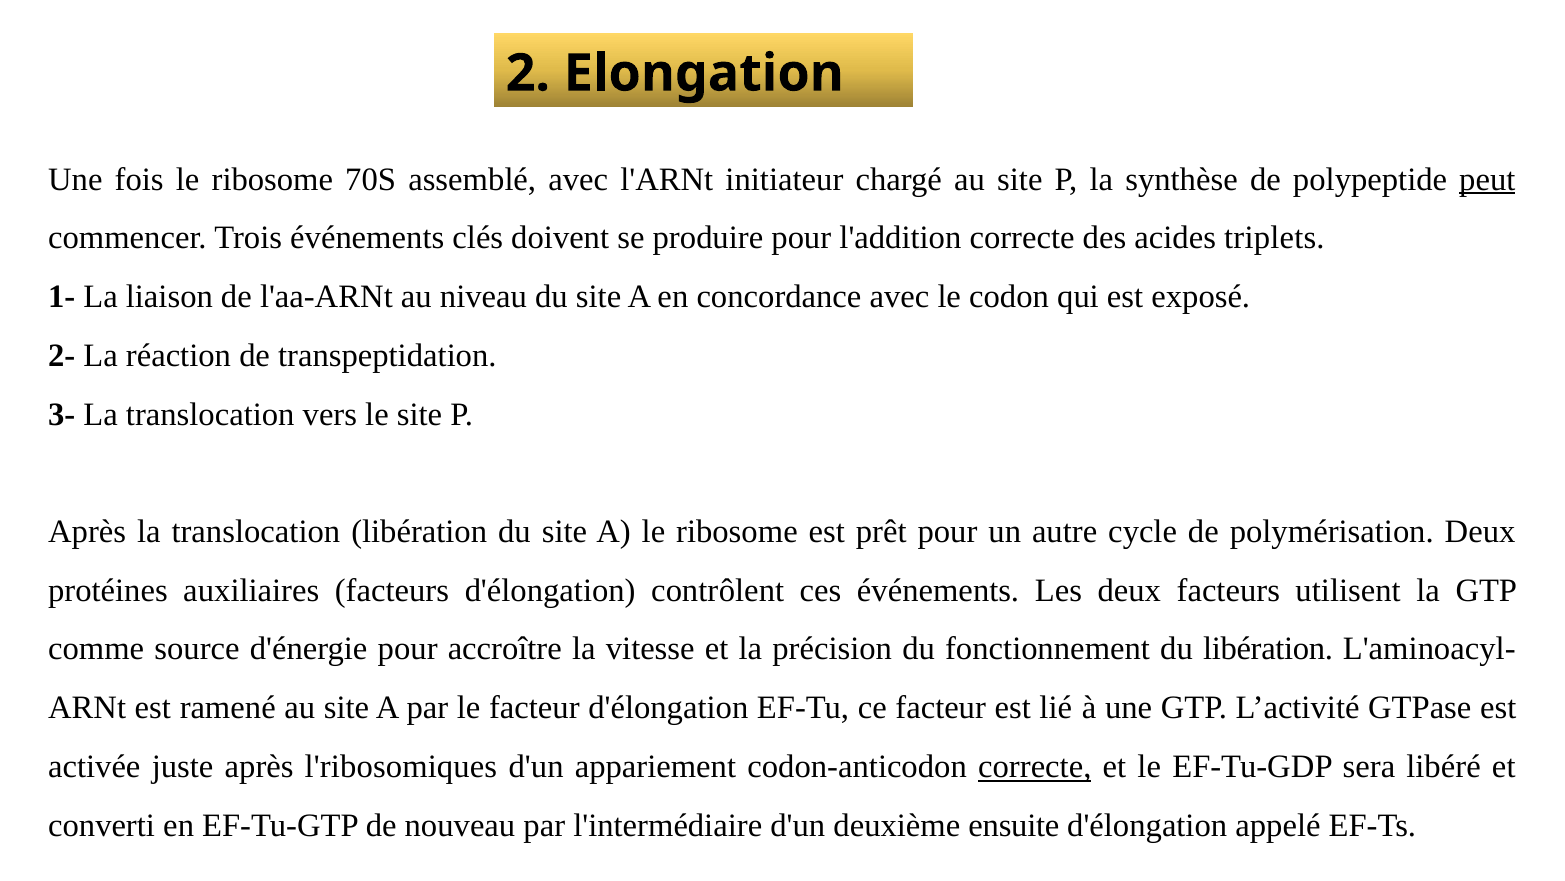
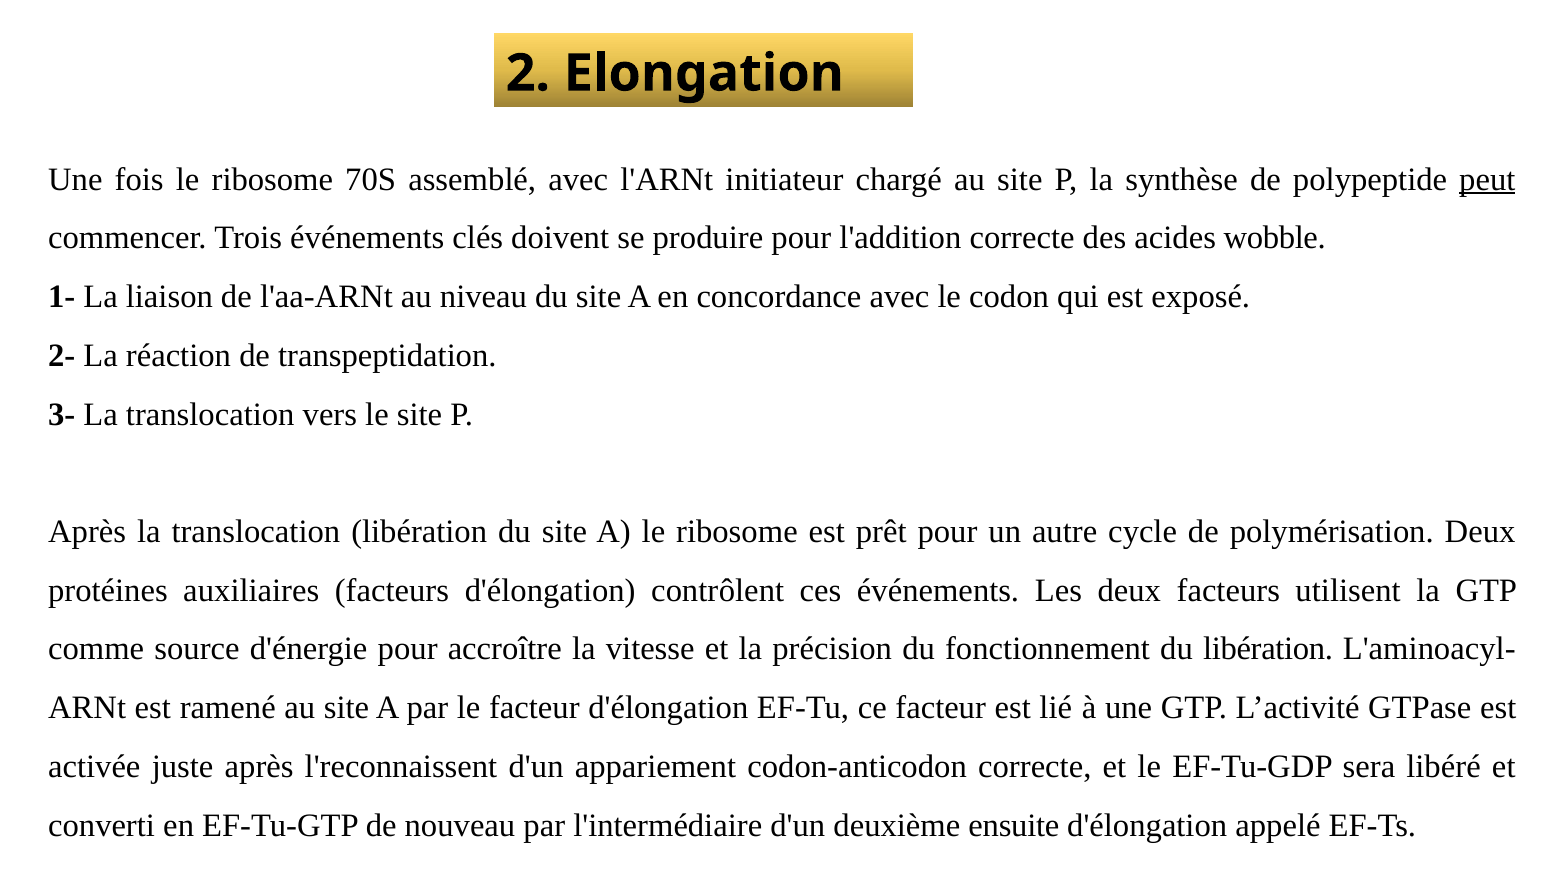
triplets: triplets -> wobble
l'ribosomiques: l'ribosomiques -> l'reconnaissent
correcte at (1035, 766) underline: present -> none
